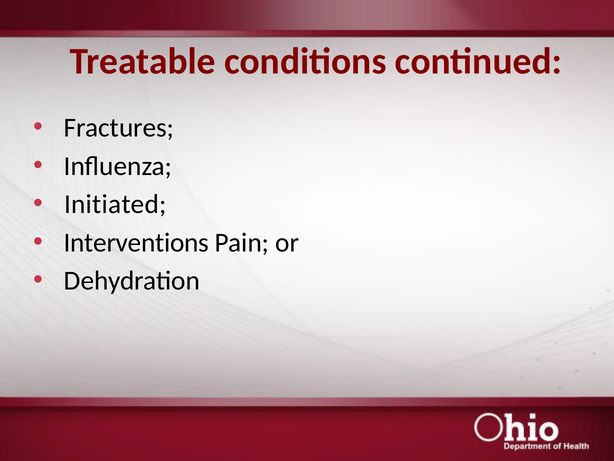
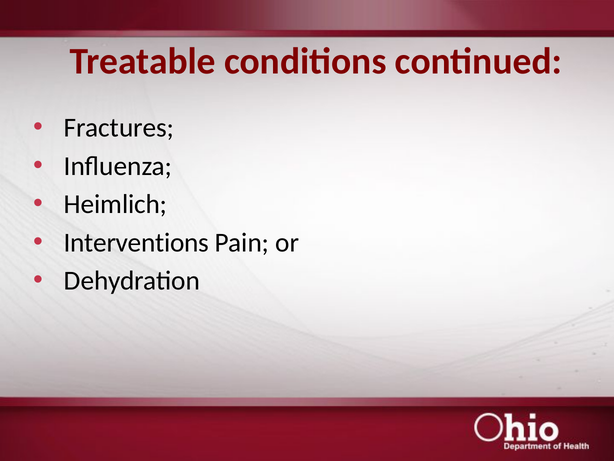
Initiated: Initiated -> Heimlich
